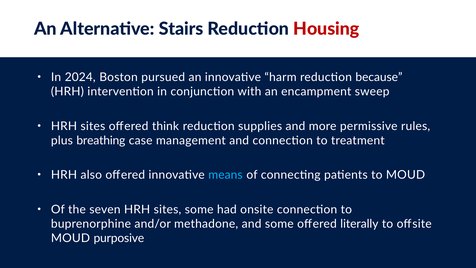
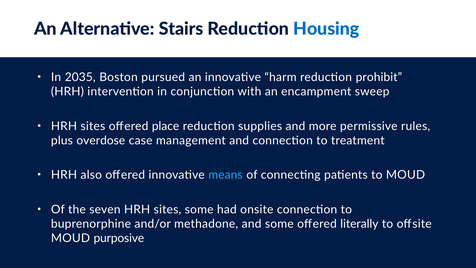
Housing colour: red -> blue
2024: 2024 -> 2035
because: because -> prohibit
think: think -> place
breathing: breathing -> overdose
